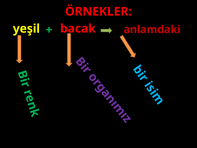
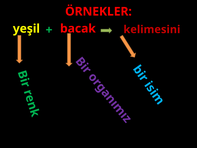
anlamdaki: anlamdaki -> kelimesini
